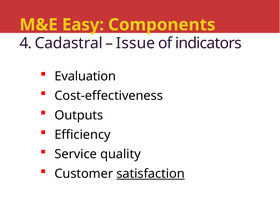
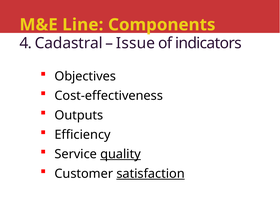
Easy: Easy -> Line
Evaluation: Evaluation -> Objectives
quality underline: none -> present
